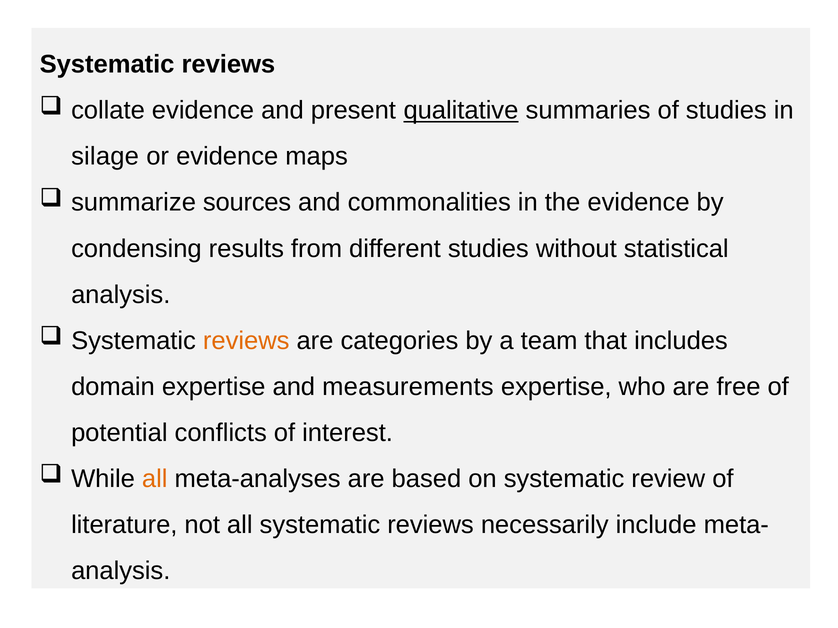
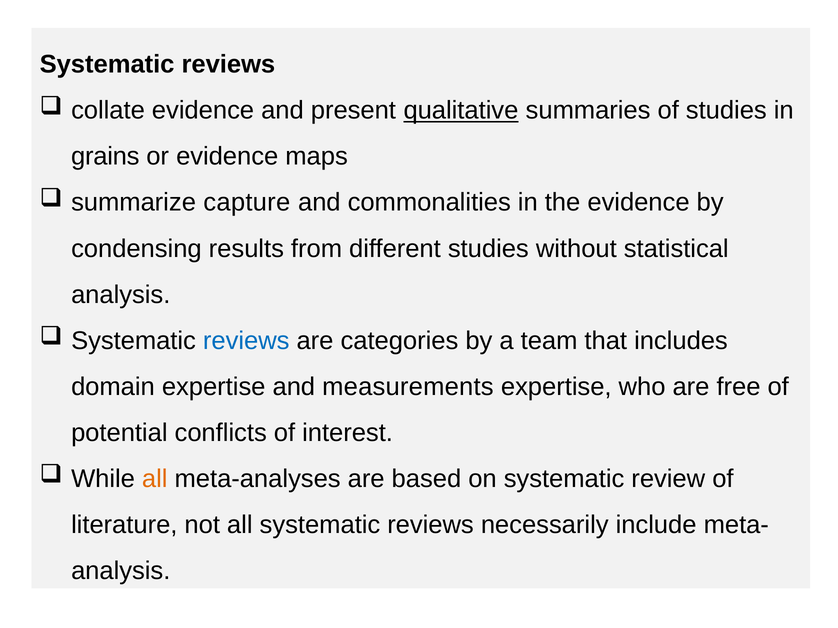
silage: silage -> grains
sources: sources -> capture
reviews at (246, 341) colour: orange -> blue
